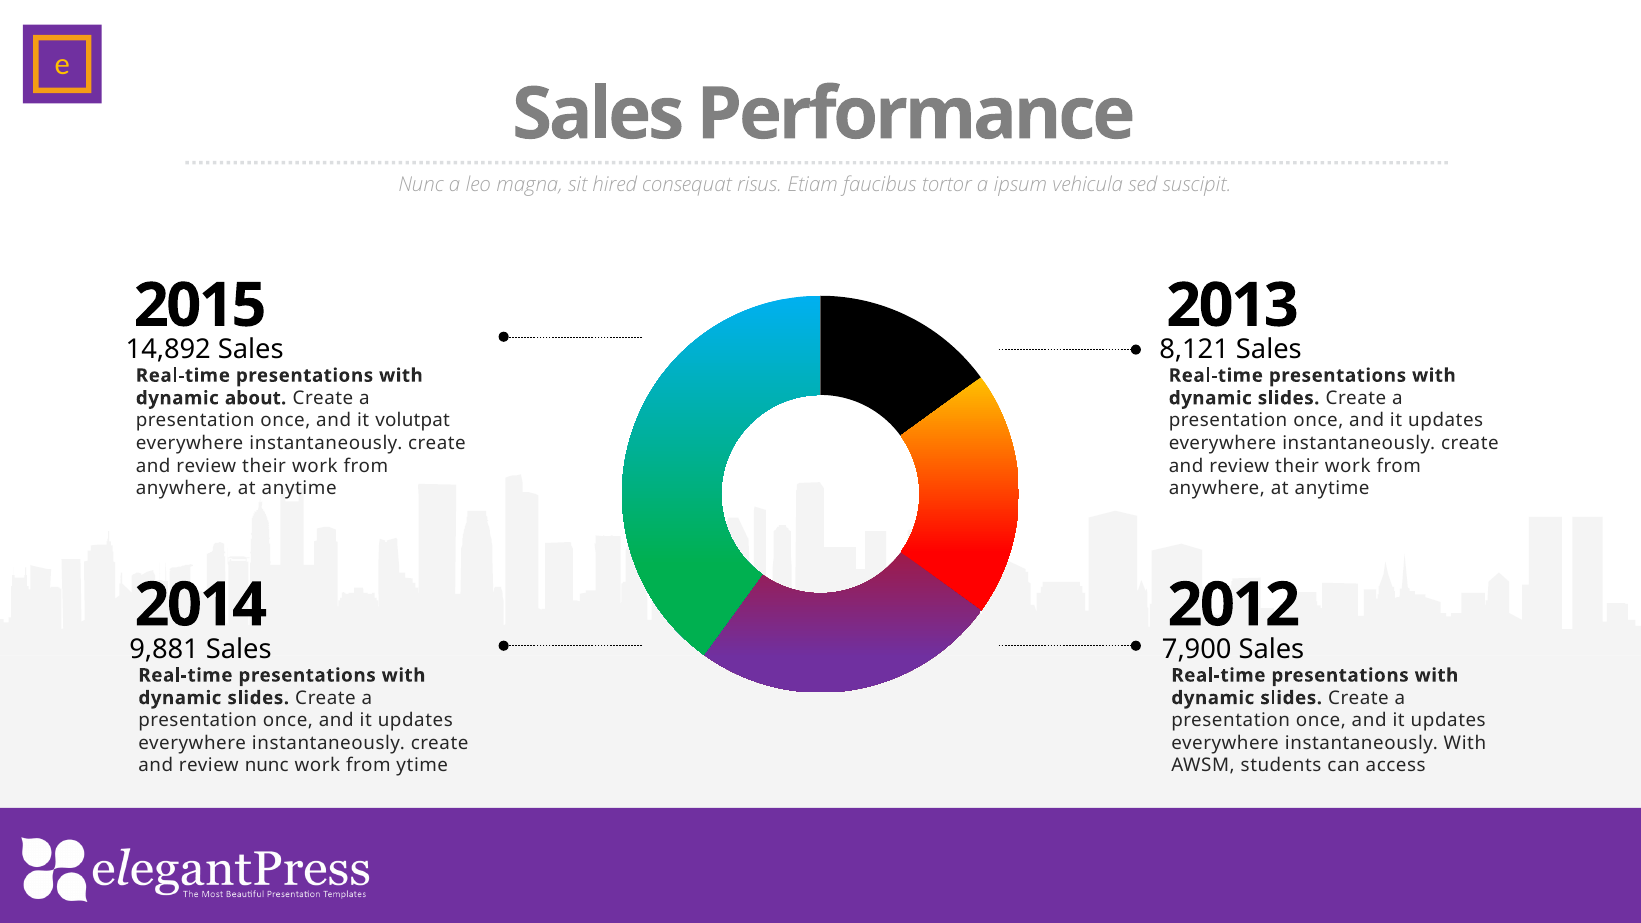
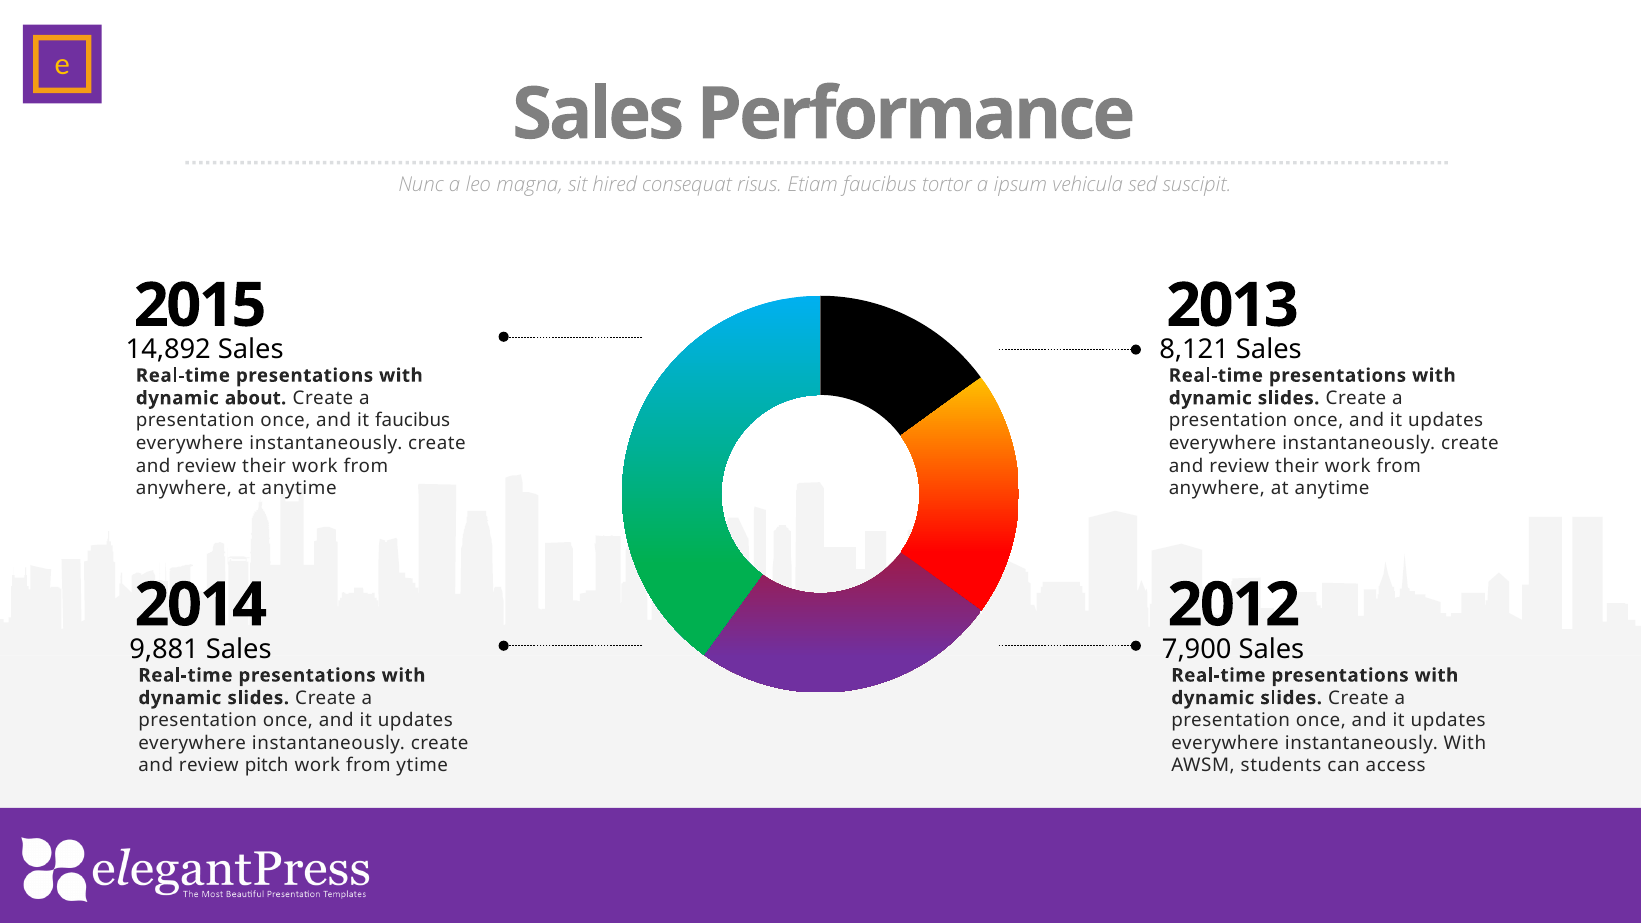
it volutpat: volutpat -> faucibus
review nunc: nunc -> pitch
